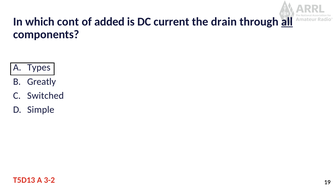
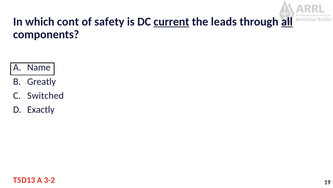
added: added -> safety
current underline: none -> present
drain: drain -> leads
Types: Types -> Name
Simple: Simple -> Exactly
